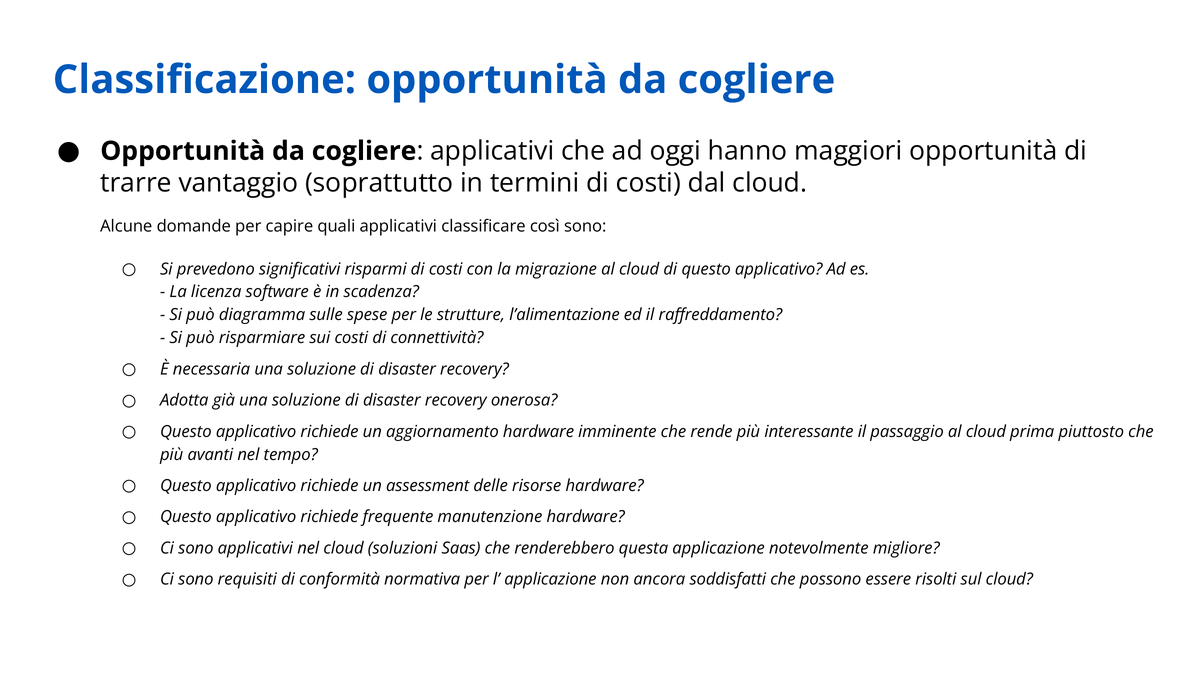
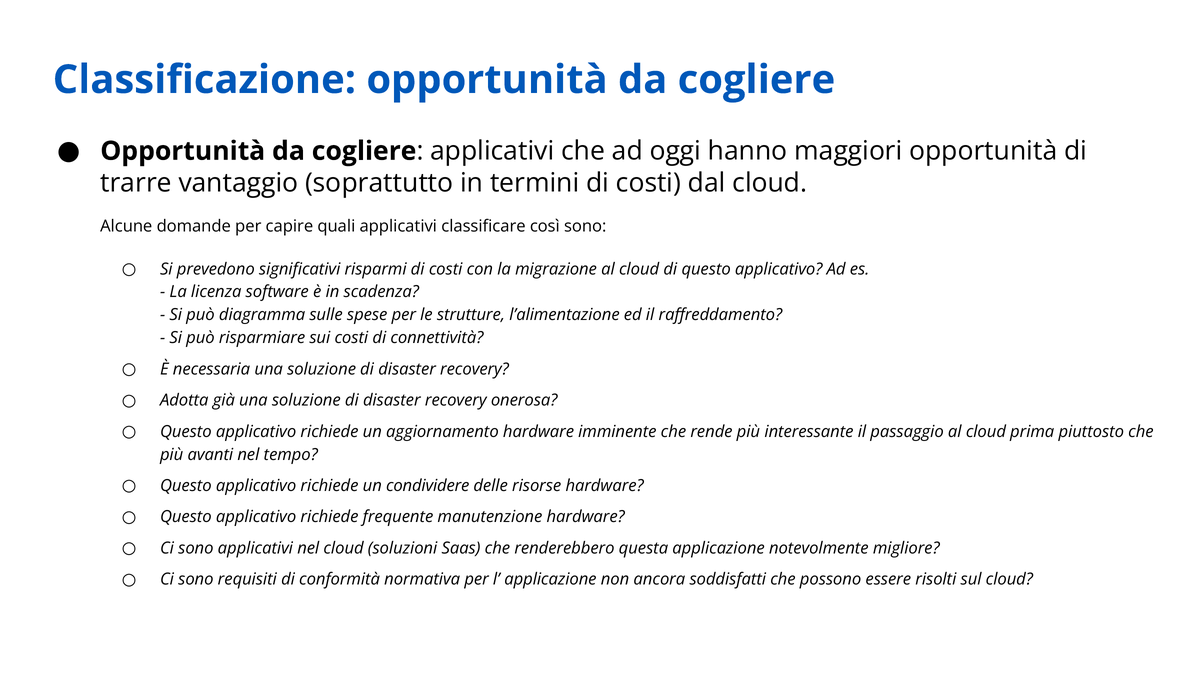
assessment: assessment -> condividere
